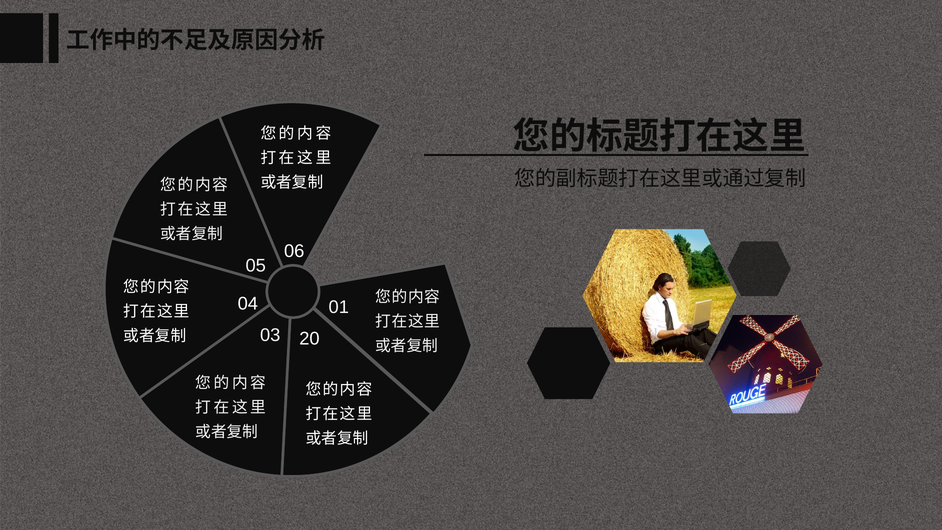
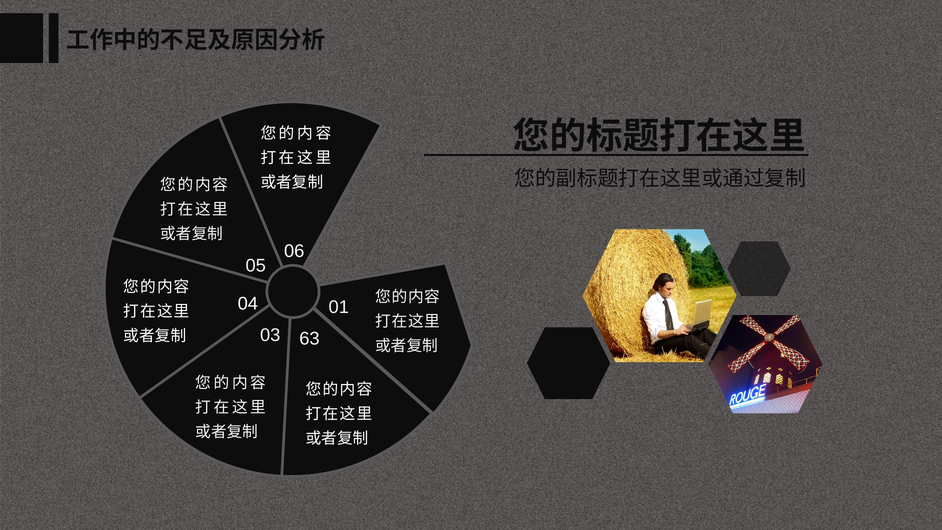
20: 20 -> 63
